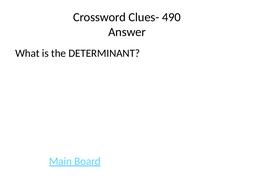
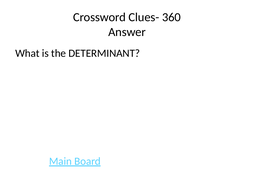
490: 490 -> 360
